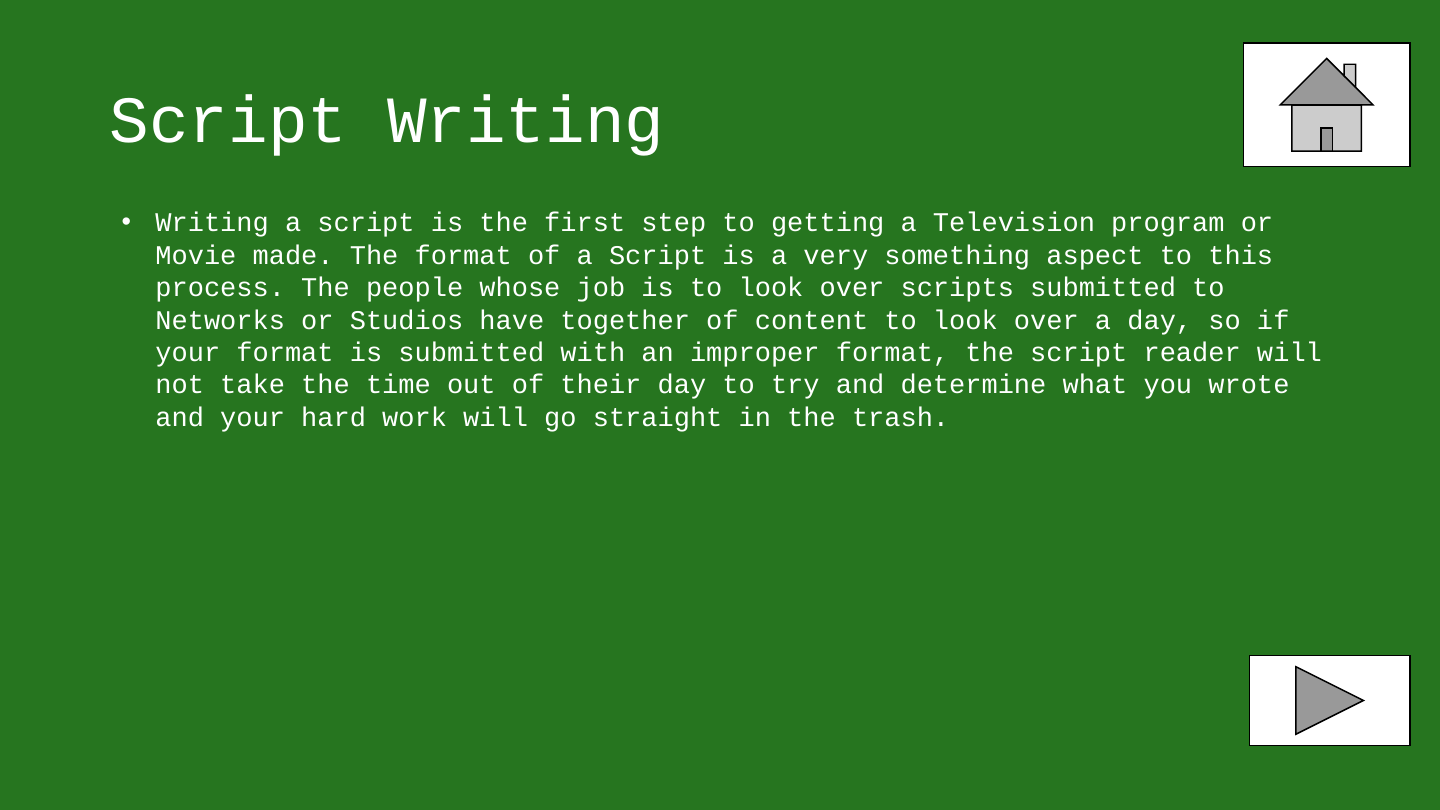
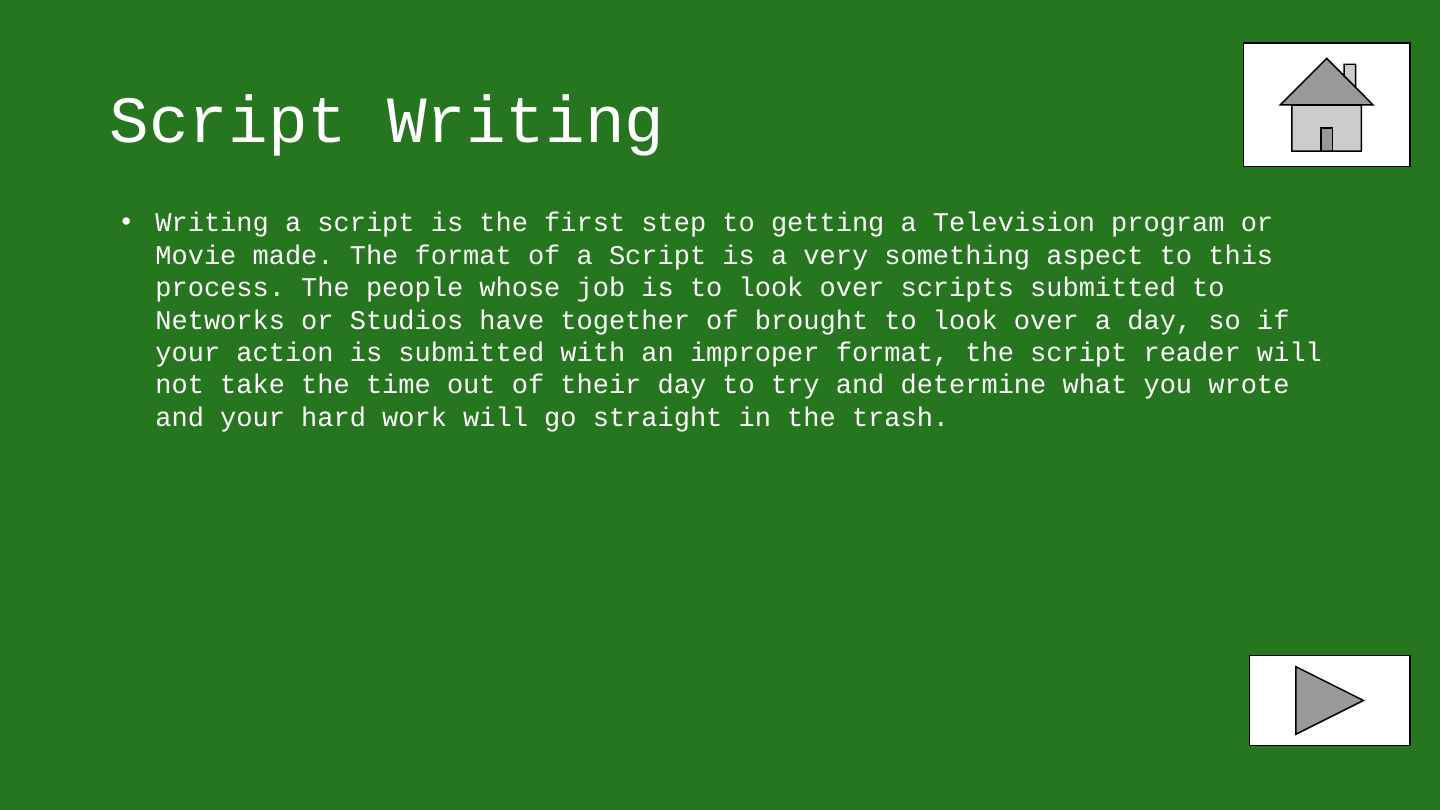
content: content -> brought
your format: format -> action
